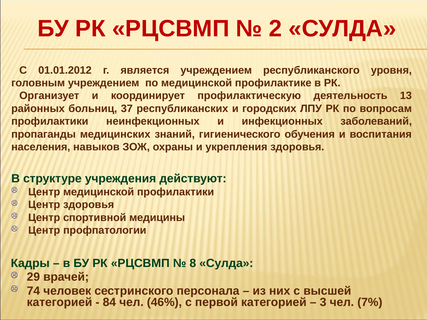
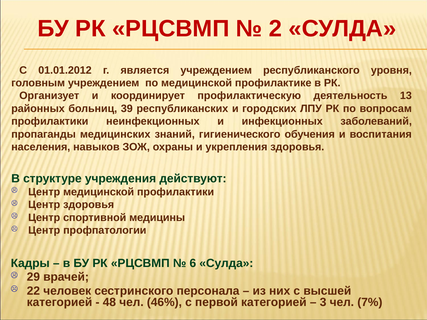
37: 37 -> 39
8: 8 -> 6
74: 74 -> 22
84: 84 -> 48
